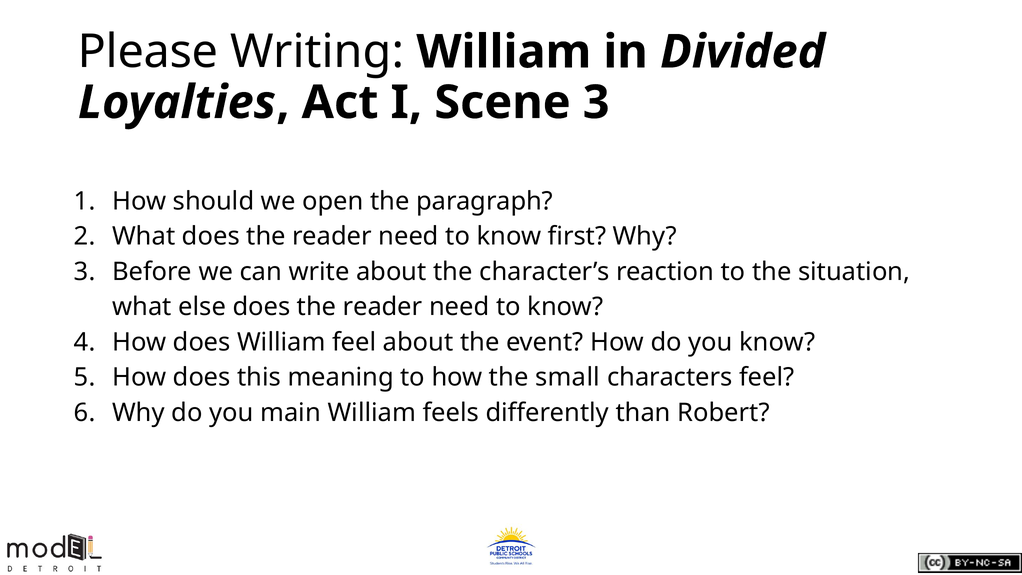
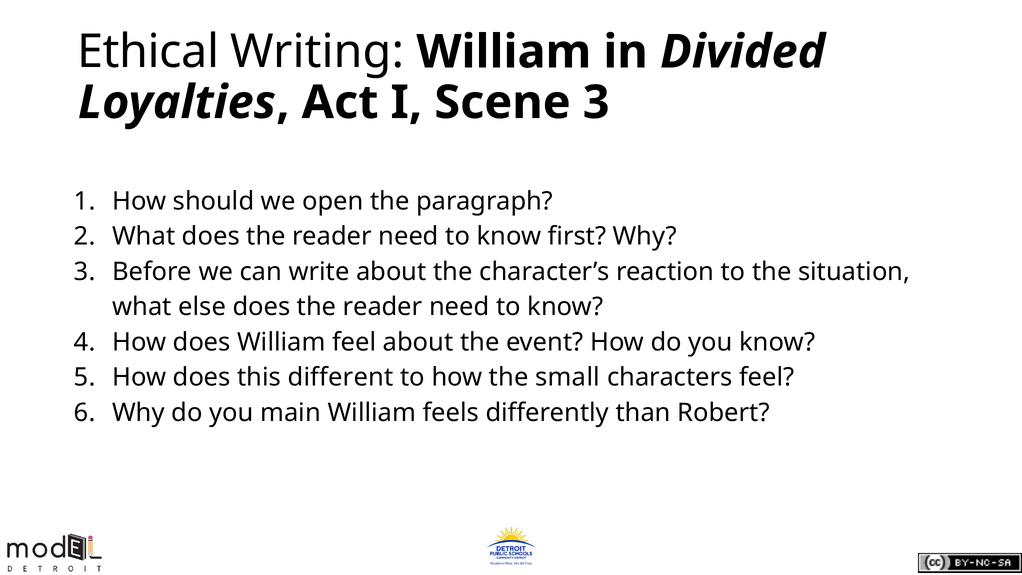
Please: Please -> Ethical
meaning: meaning -> different
